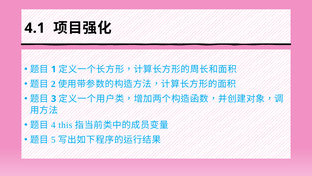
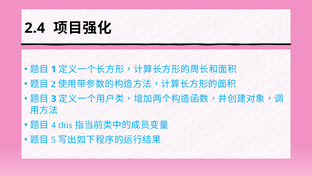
4.1: 4.1 -> 2.4
